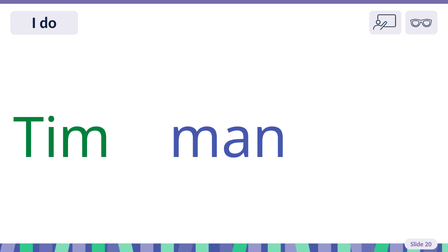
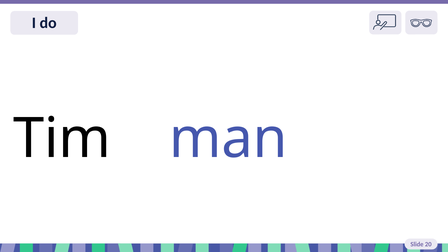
Tim colour: green -> black
